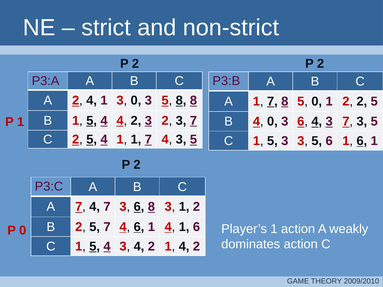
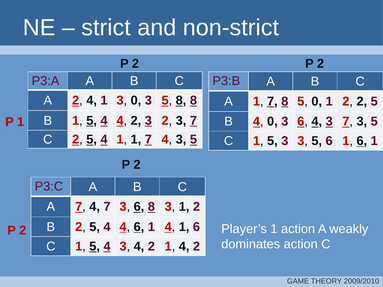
B 2 5 7: 7 -> 4
0 at (23, 231): 0 -> 2
